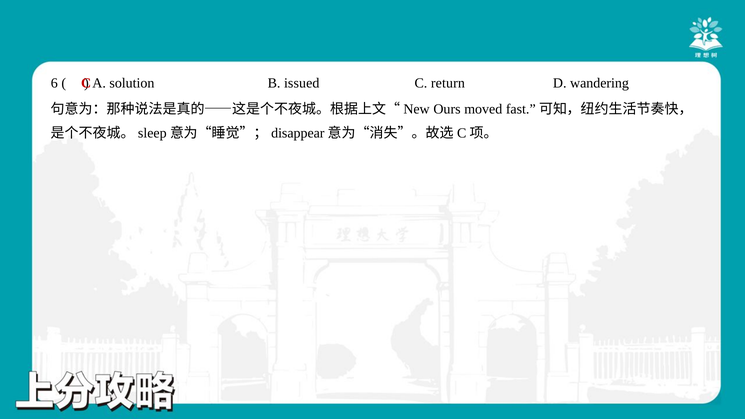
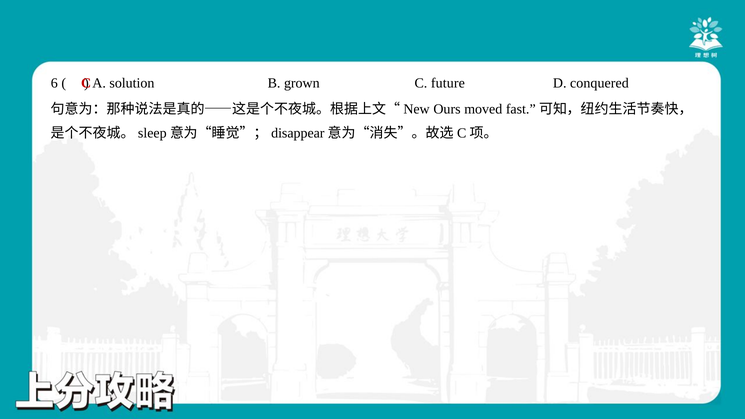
issued: issued -> grown
return: return -> future
wandering: wandering -> conquered
